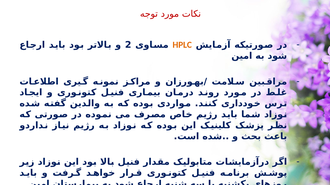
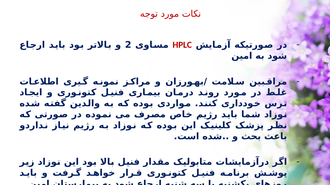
HPLC colour: orange -> red
